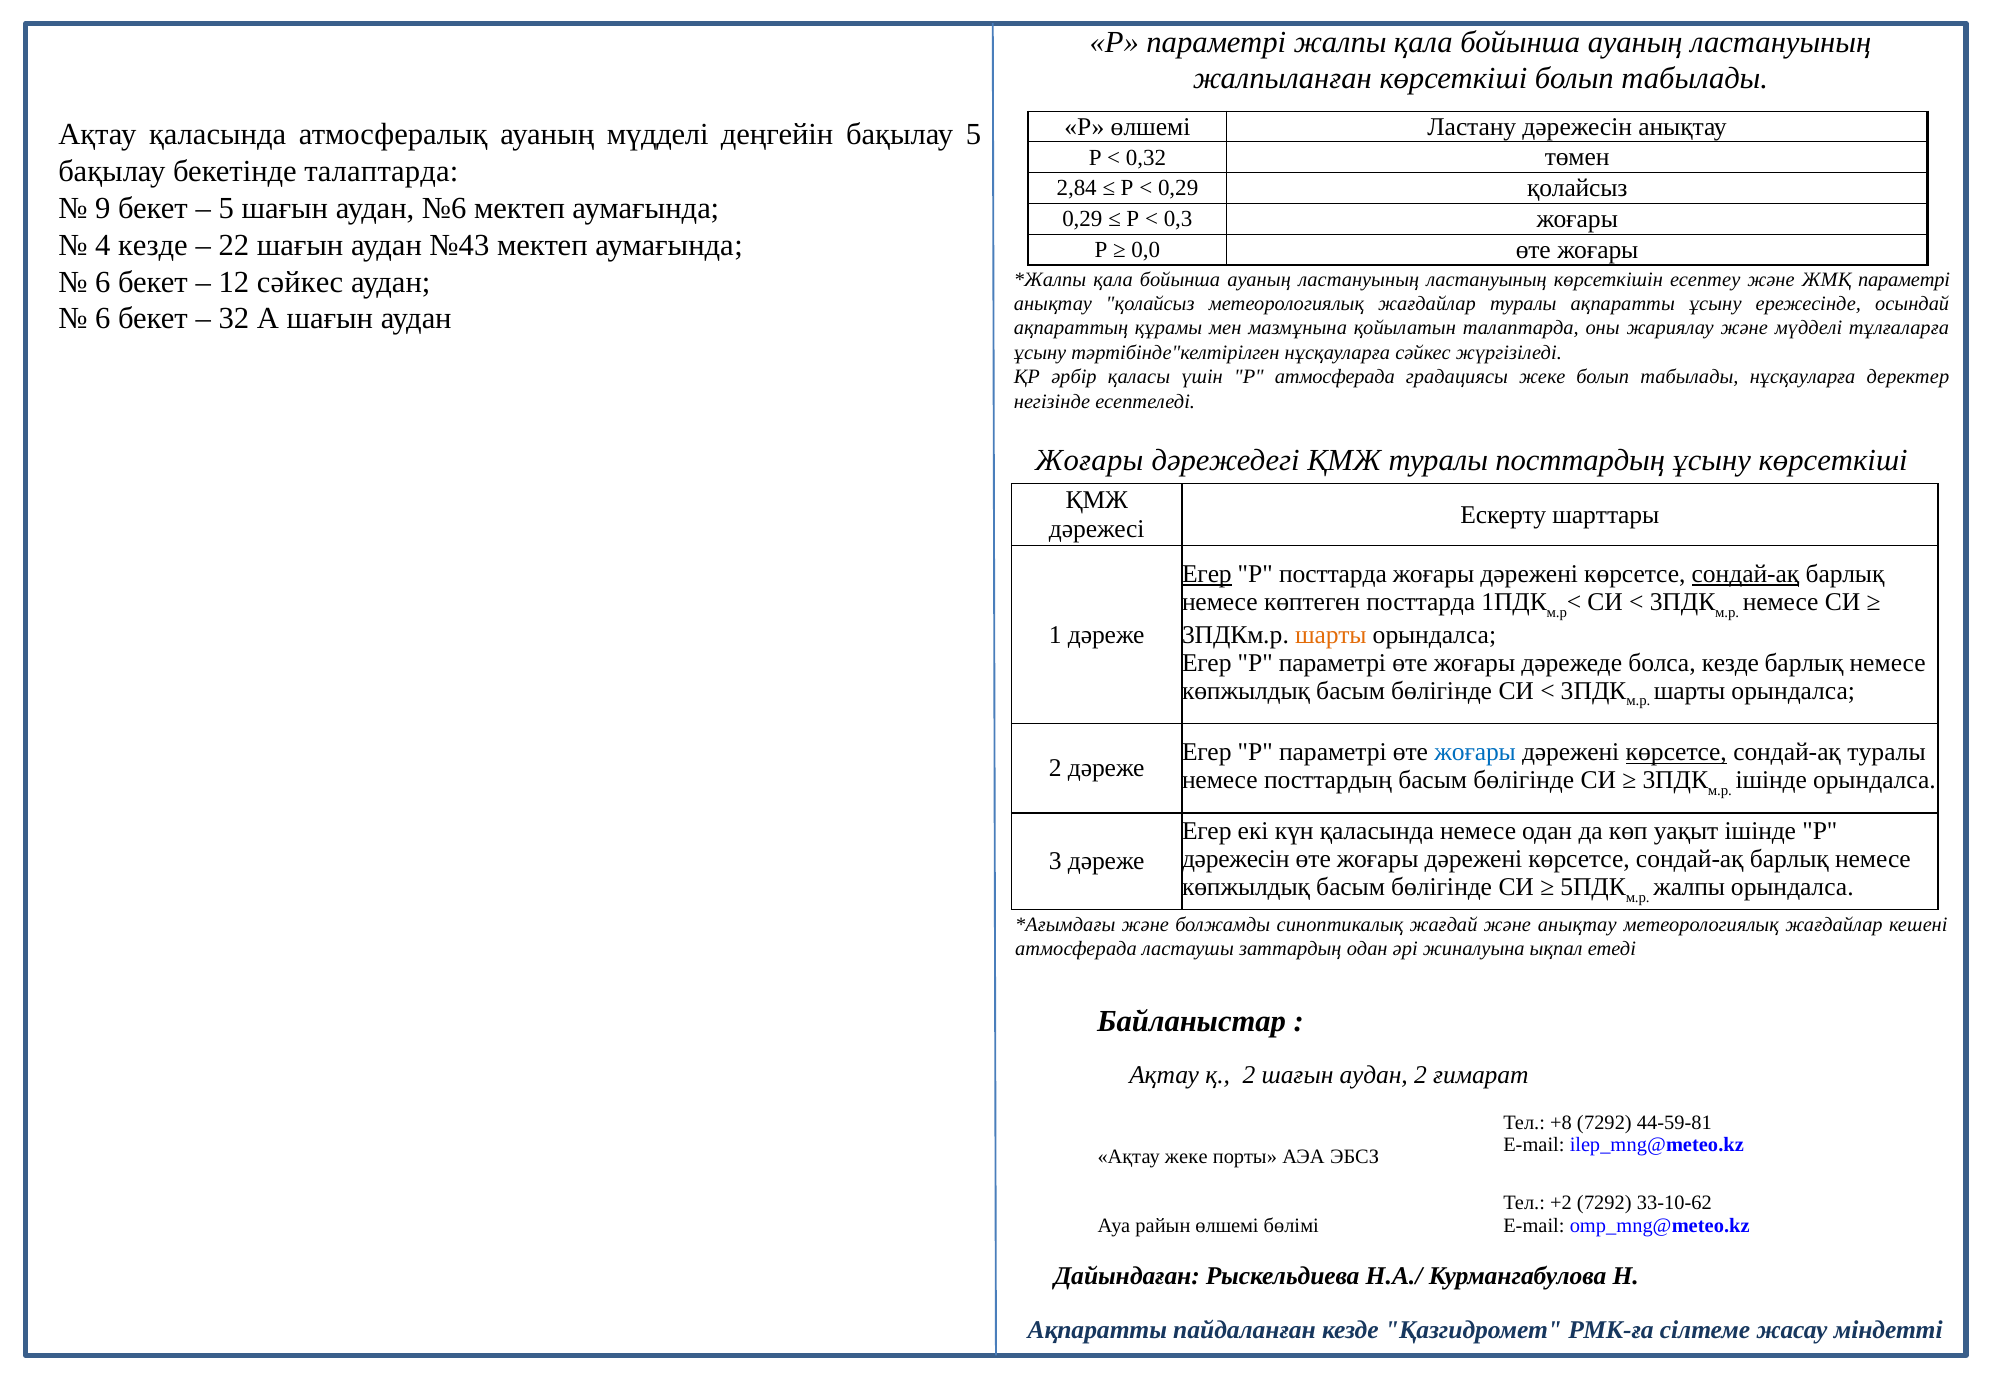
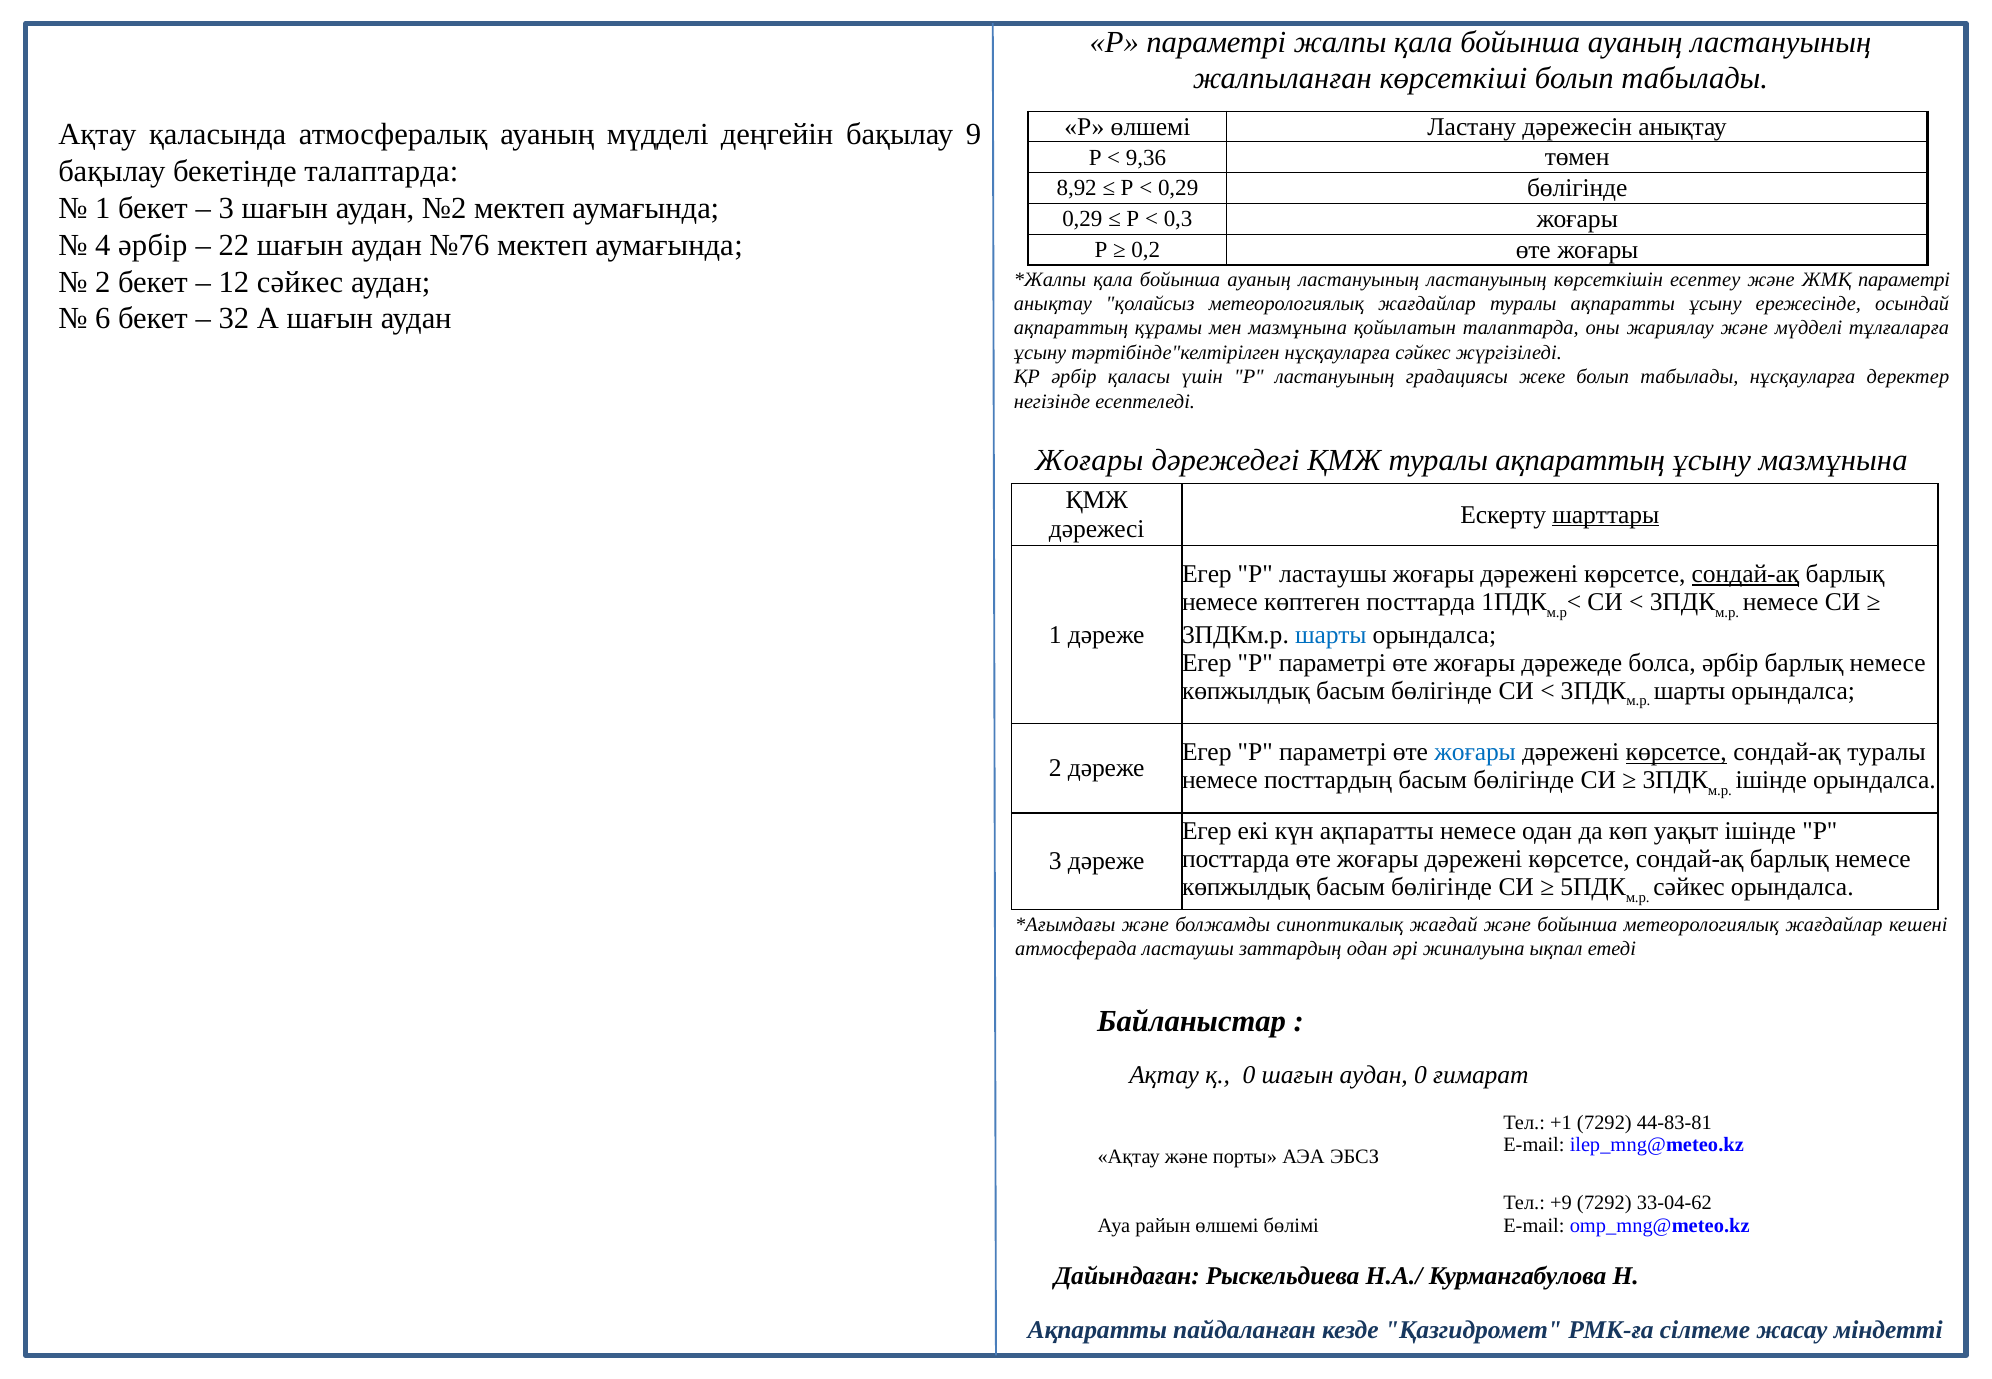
бақылау 5: 5 -> 9
0,32: 0,32 -> 9,36
2,84: 2,84 -> 8,92
0,29 қолайсыз: қолайсыз -> бөлігінде
9 at (103, 208): 9 -> 1
5 at (226, 208): 5 -> 3
№6: №6 -> №2
4 кезде: кезде -> әрбір
№43: №43 -> №76
0,0: 0,0 -> 0,2
6 at (103, 282): 6 -> 2
Р атмосферада: атмосферада -> ластануының
туралы посттардың: посттардың -> ақпараттың
ұсыну көрсеткіші: көрсеткіші -> мазмұнына
шарттары underline: none -> present
Егер at (1207, 574) underline: present -> none
Р посттарда: посттарда -> ластаушы
шарты at (1331, 635) colour: orange -> blue
болса кезде: кезде -> әрбір
күн қаласында: қаласында -> ақпаратты
дәрежесін at (1236, 859): дәрежесін -> посттарда
жалпы at (1689, 887): жалпы -> сәйкес
және анықтау: анықтау -> бойынша
қ 2: 2 -> 0
аудан 2: 2 -> 0
+8: +8 -> +1
44-59-81: 44-59-81 -> 44-83-81
Ақтау жеке: жеке -> және
+2: +2 -> +9
33-10-62: 33-10-62 -> 33-04-62
